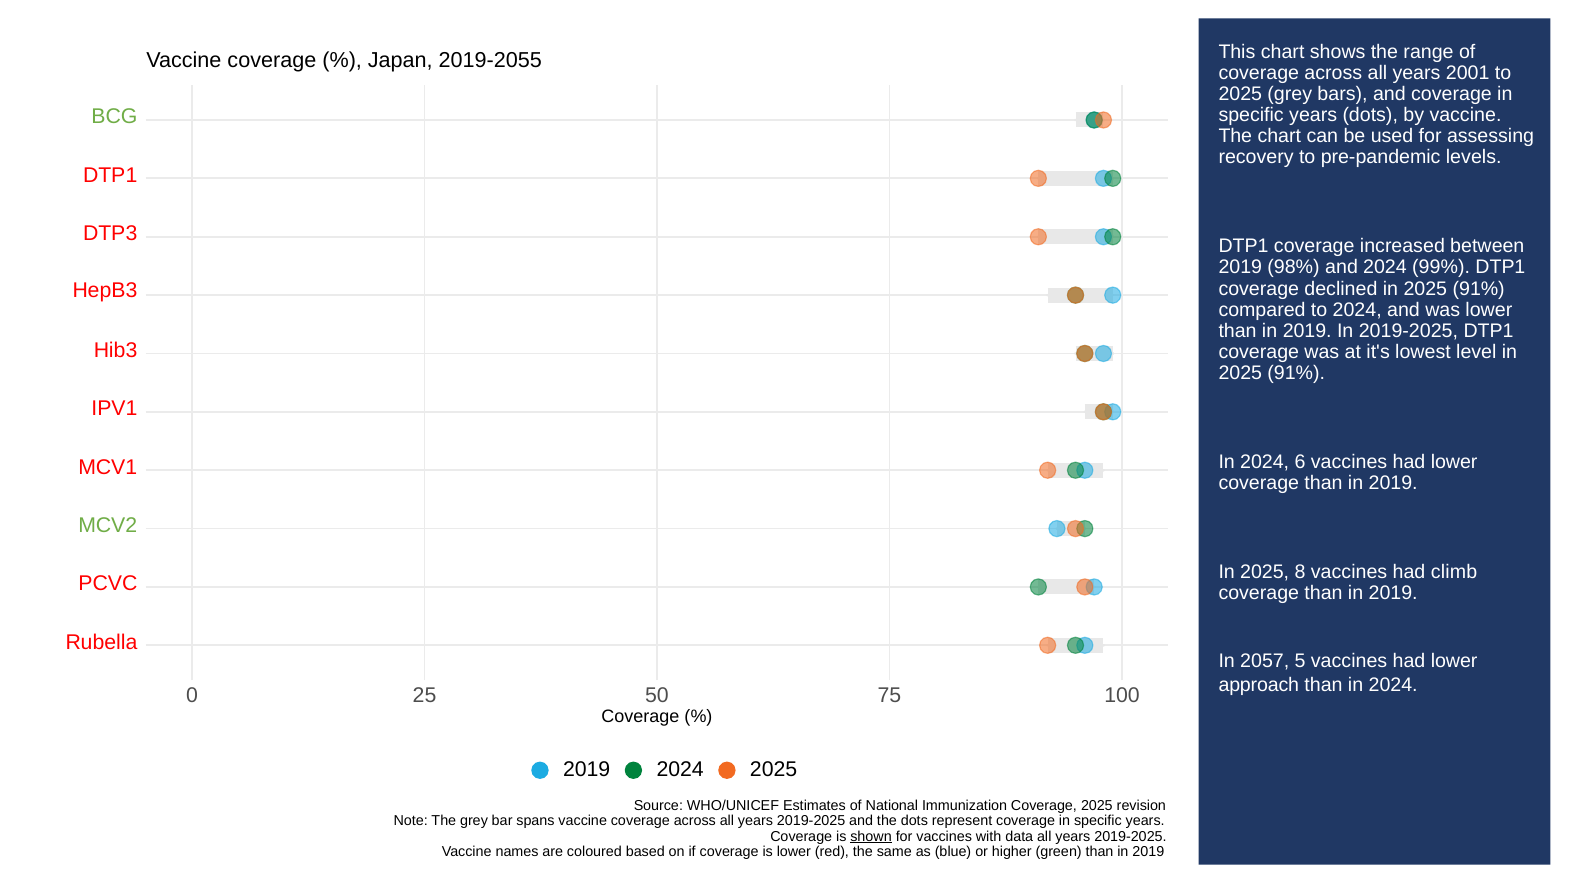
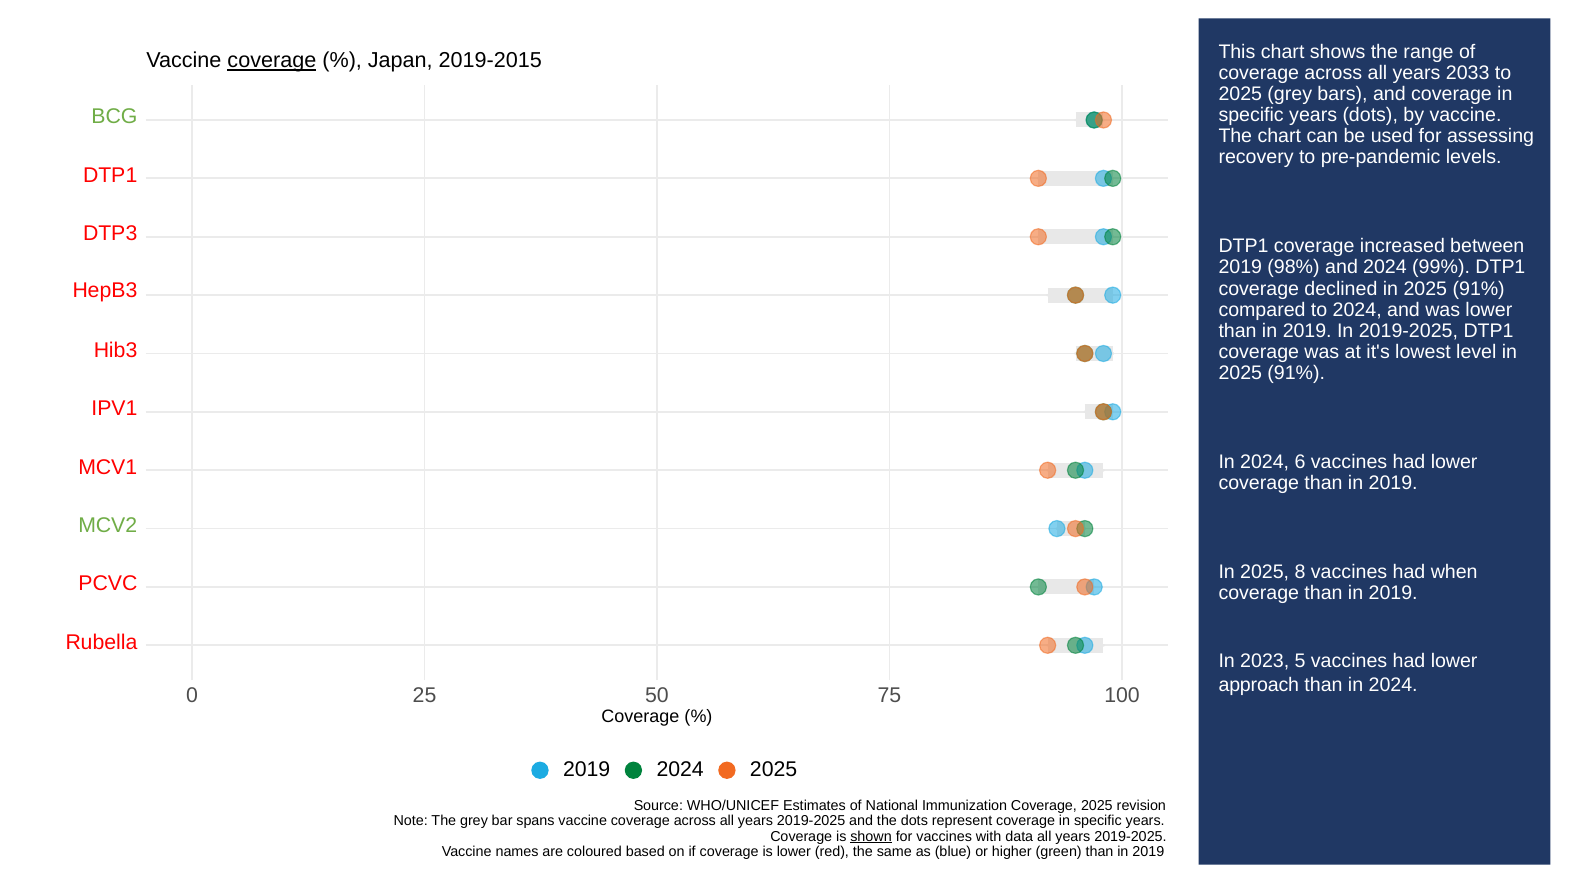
coverage at (272, 61) underline: none -> present
2019-2055: 2019-2055 -> 2019-2015
2001: 2001 -> 2033
climb: climb -> when
2057: 2057 -> 2023
